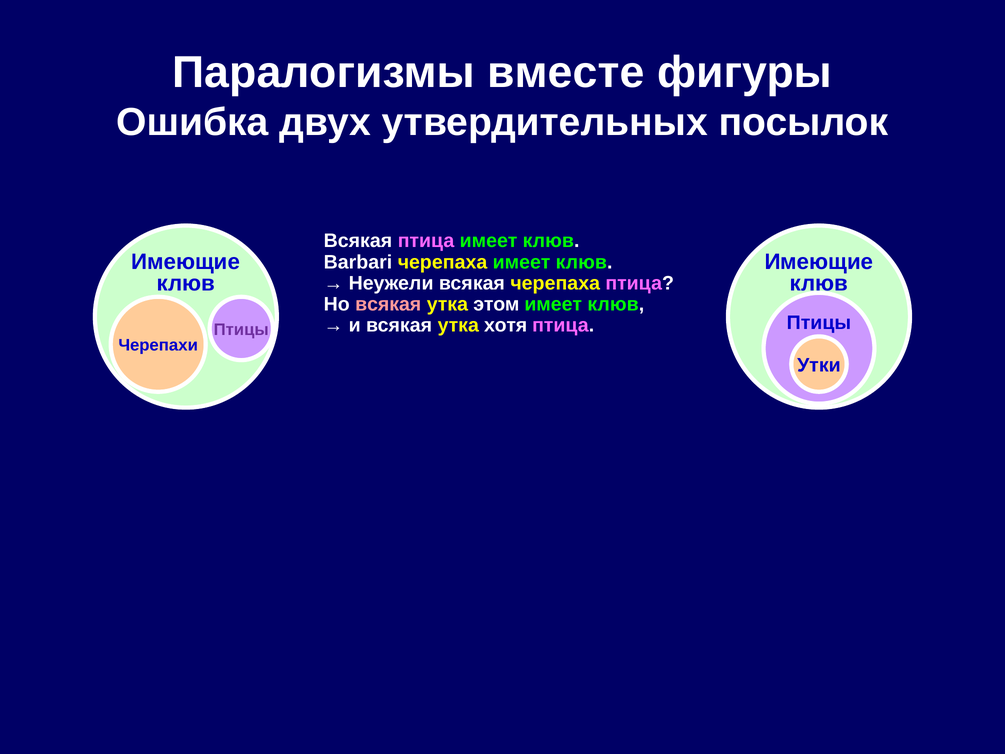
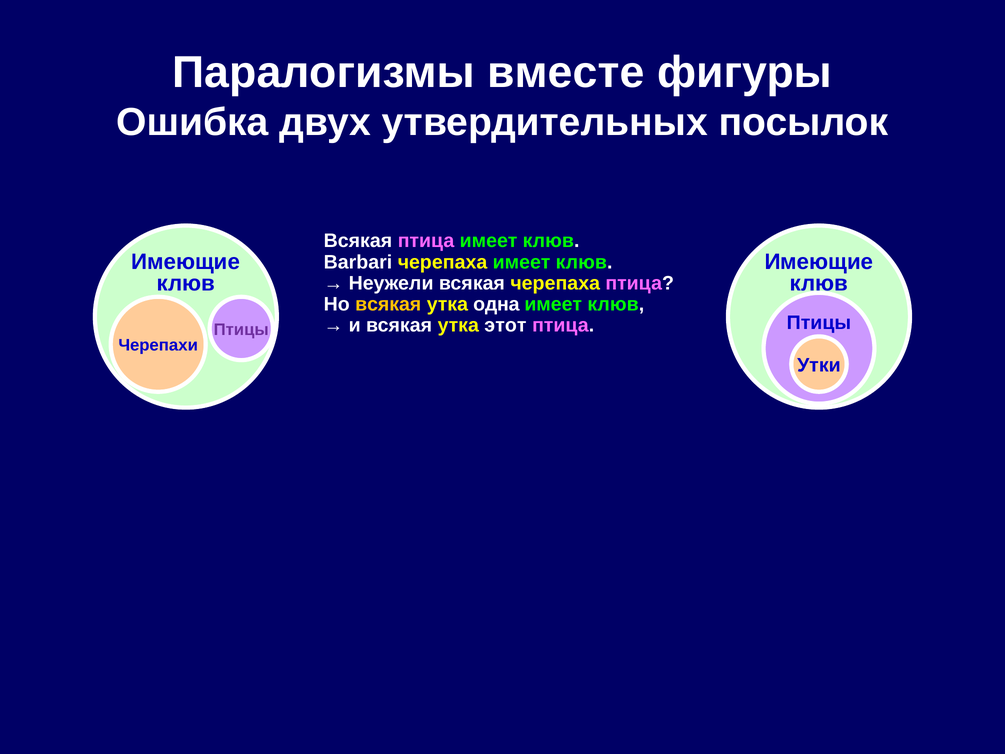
всякая at (388, 304) colour: pink -> yellow
этом: этом -> одна
хотя: хотя -> этот
